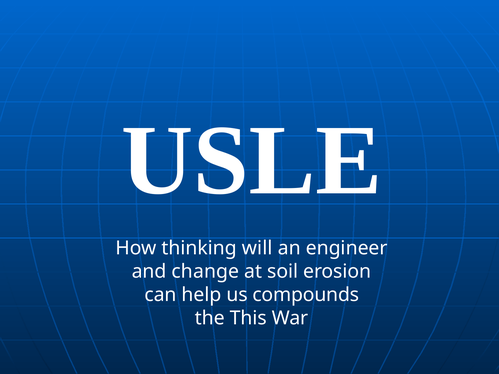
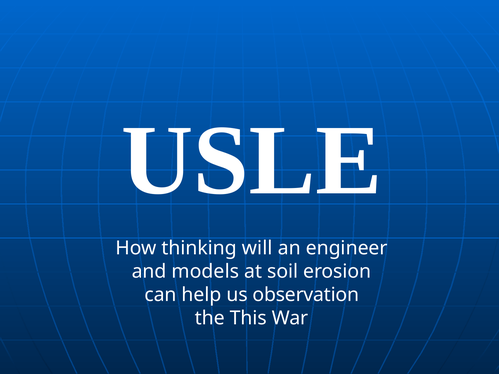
change: change -> models
compounds: compounds -> observation
